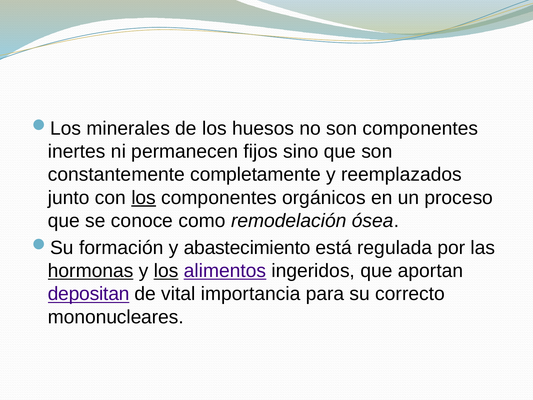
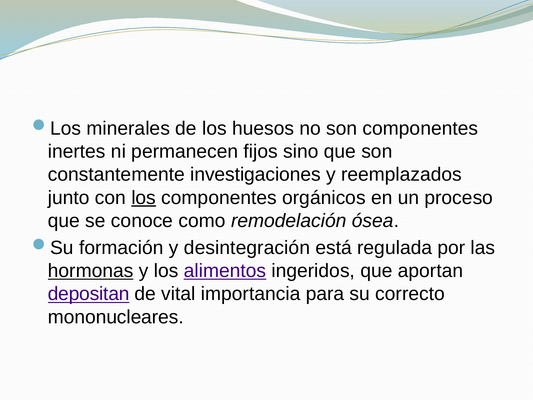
completamente: completamente -> investigaciones
abastecimiento: abastecimiento -> desintegración
los at (166, 271) underline: present -> none
